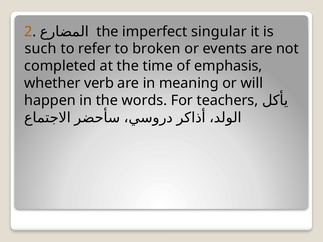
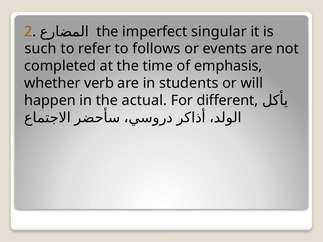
broken: broken -> follows
meaning: meaning -> students
words: words -> actual
teachers: teachers -> different
